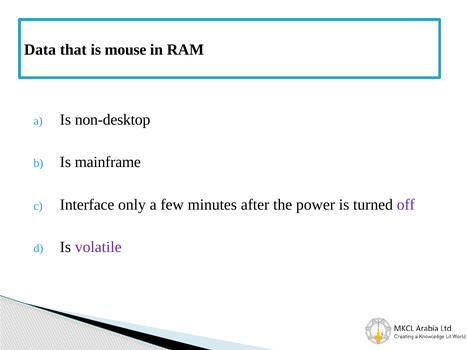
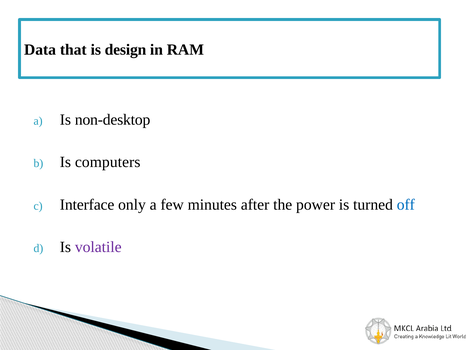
mouse: mouse -> design
mainframe: mainframe -> computers
off colour: purple -> blue
